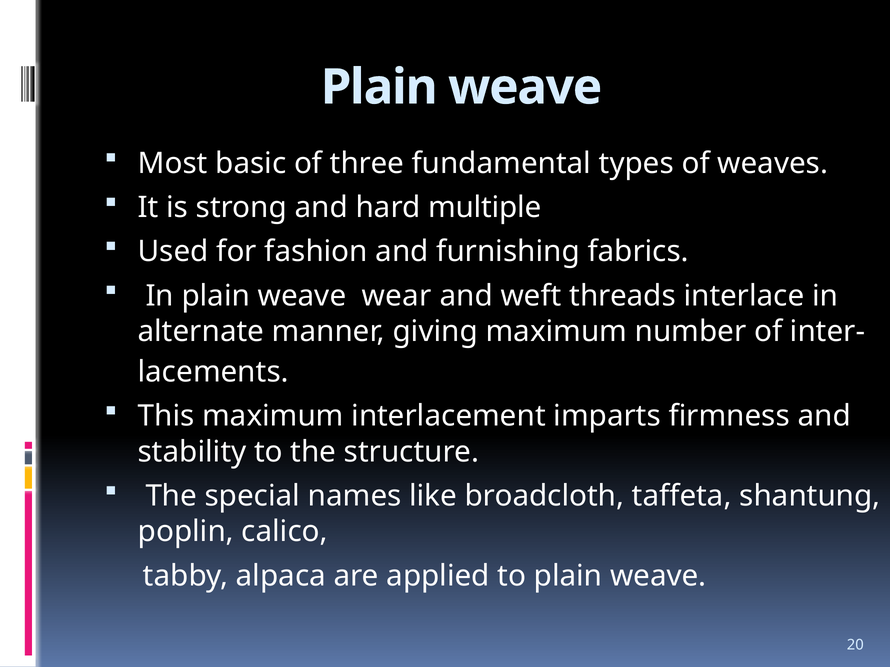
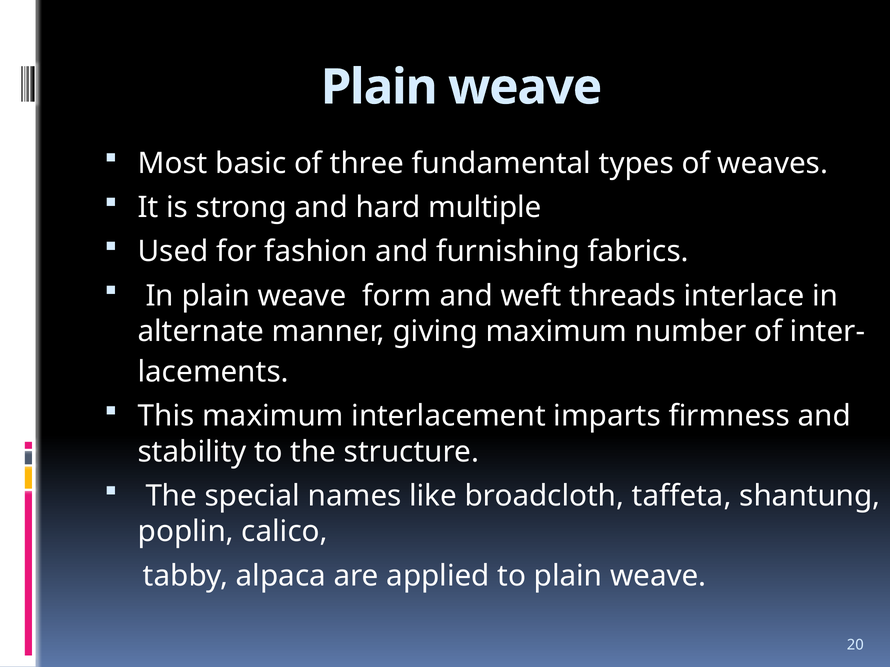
wear: wear -> form
